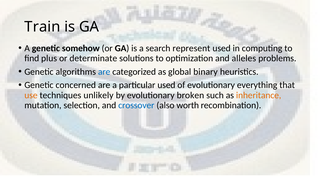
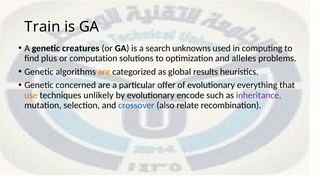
somehow: somehow -> creatures
represent: represent -> unknowns
determinate: determinate -> computation
are at (104, 72) colour: blue -> orange
binary: binary -> results
particular used: used -> offer
broken: broken -> encode
inheritance colour: orange -> purple
worth: worth -> relate
